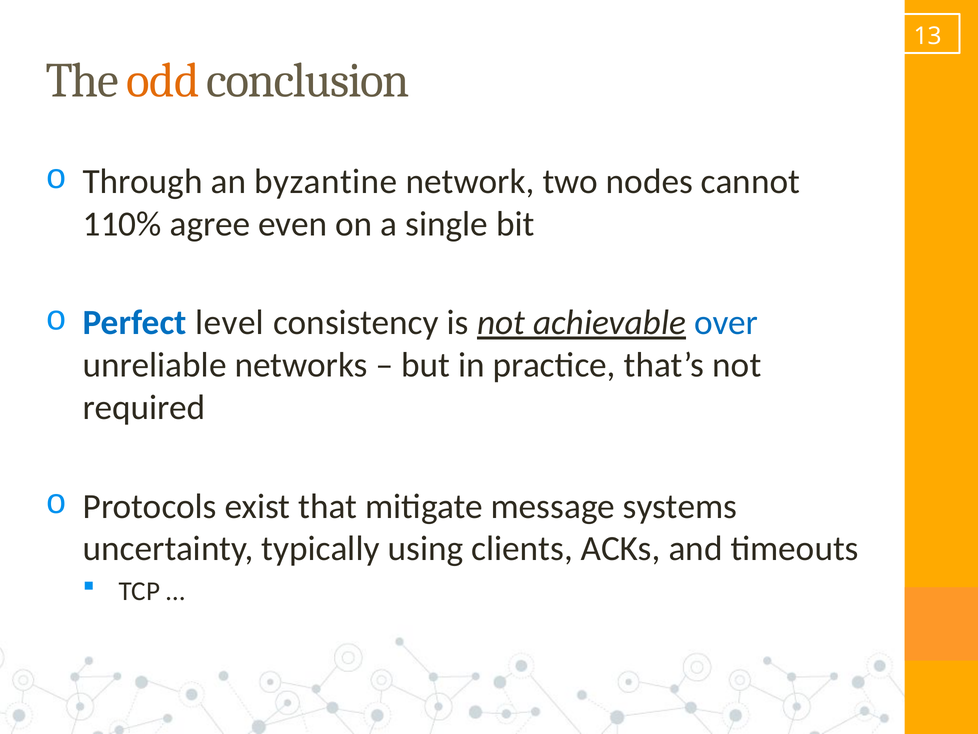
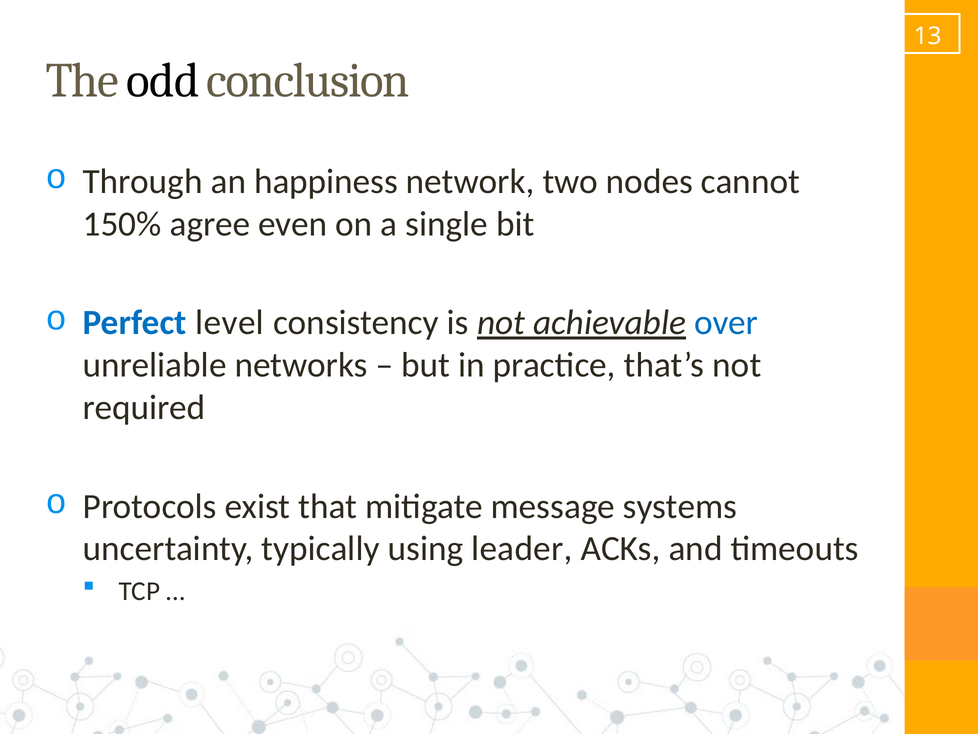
odd colour: orange -> black
byzantine: byzantine -> happiness
110%: 110% -> 150%
clients: clients -> leader
